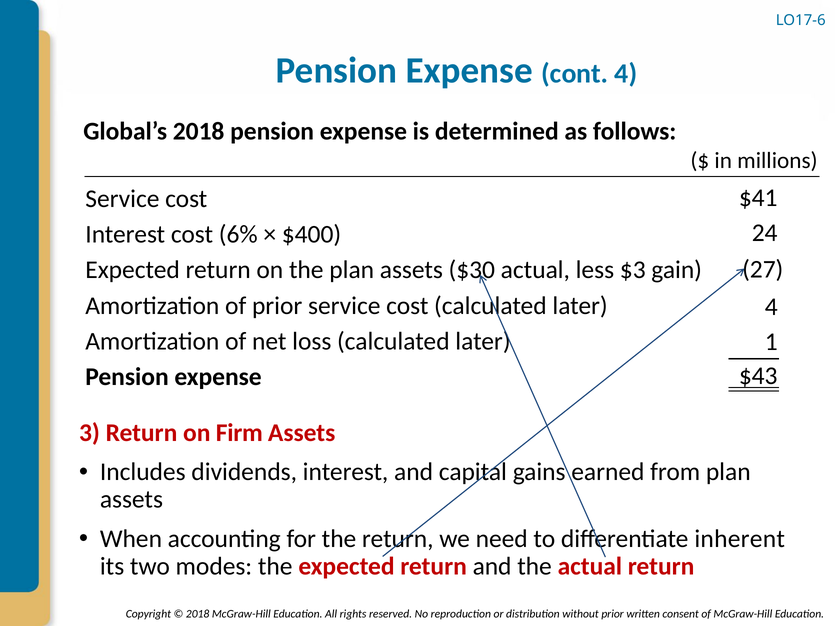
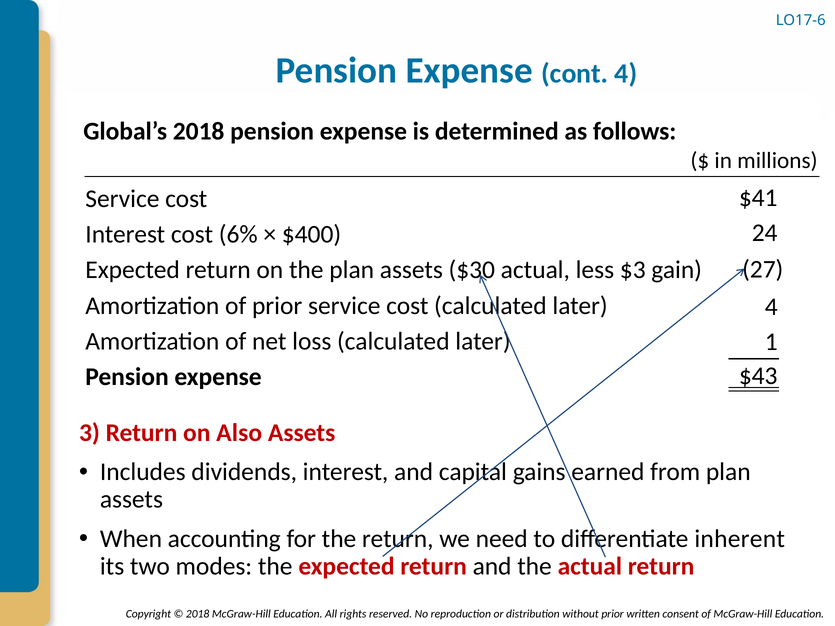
Firm: Firm -> Also
